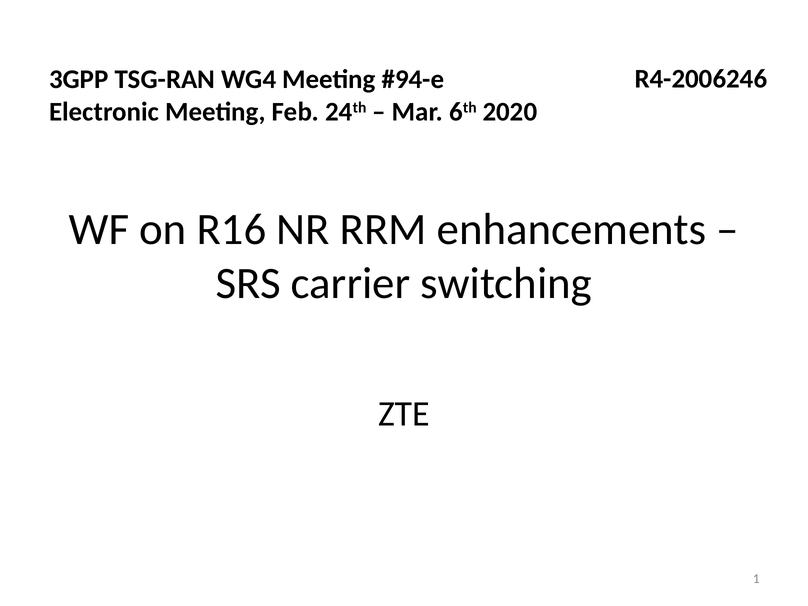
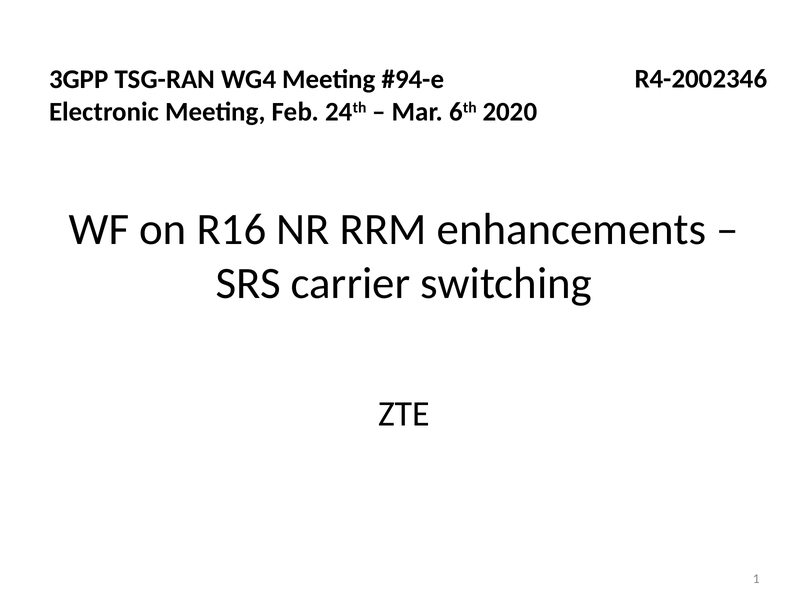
R4-2006246: R4-2006246 -> R4-2002346
